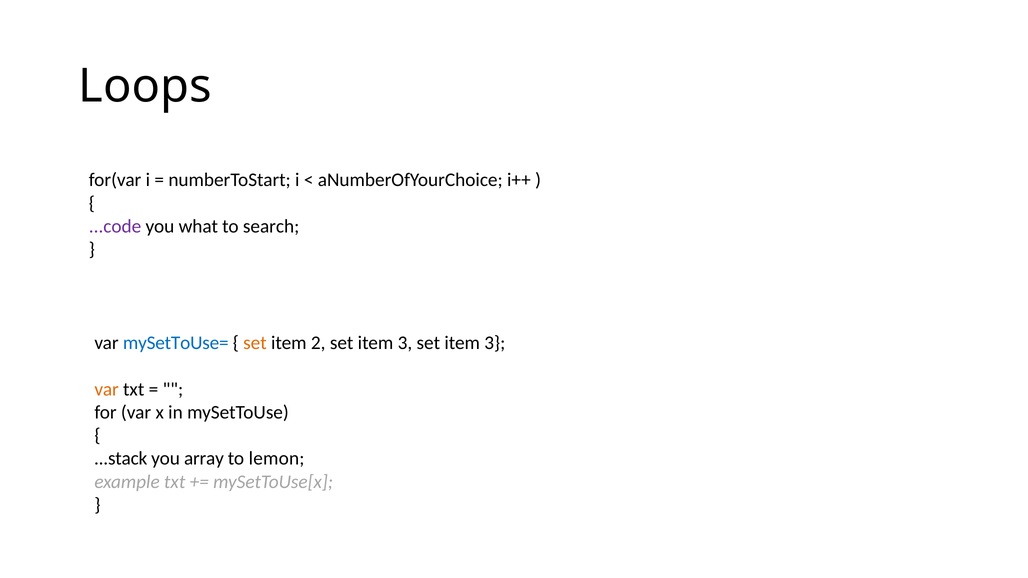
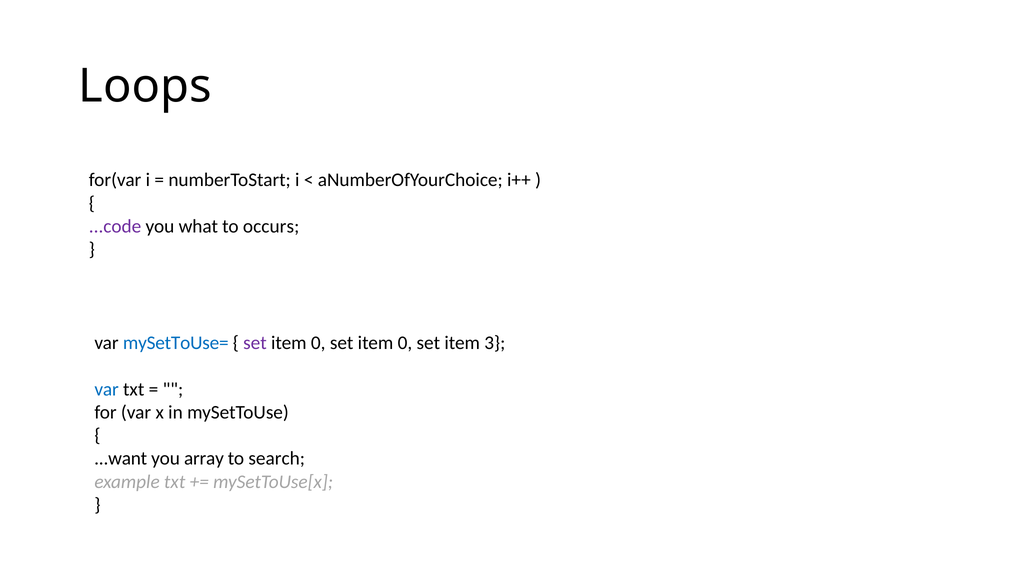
search: search -> occurs
set at (255, 343) colour: orange -> purple
2 at (318, 343): 2 -> 0
3 at (405, 343): 3 -> 0
var at (107, 389) colour: orange -> blue
...stack: ...stack -> ...want
lemon: lemon -> search
